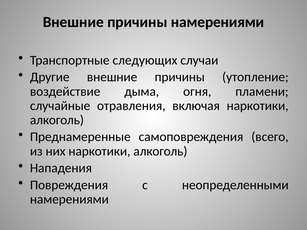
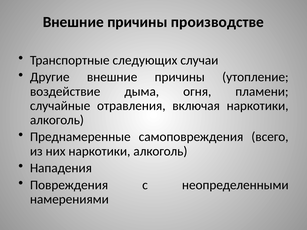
причины намерениями: намерениями -> производстве
